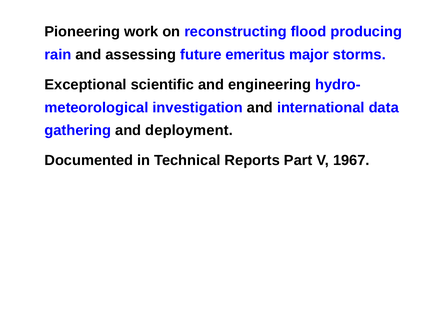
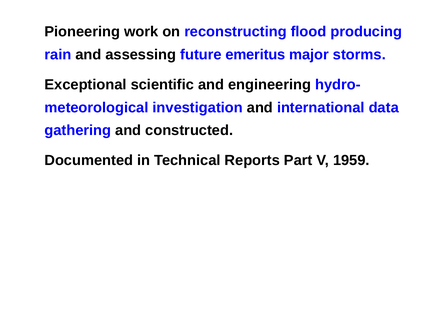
deployment: deployment -> constructed
1967: 1967 -> 1959
